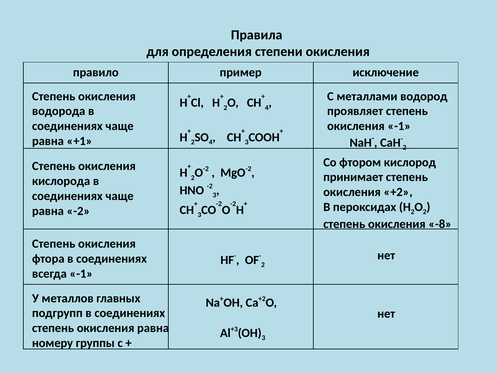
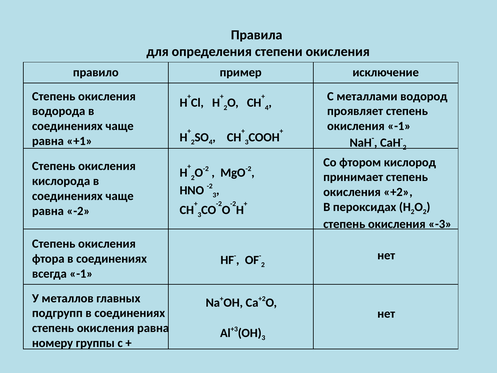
-8: -8 -> -3
